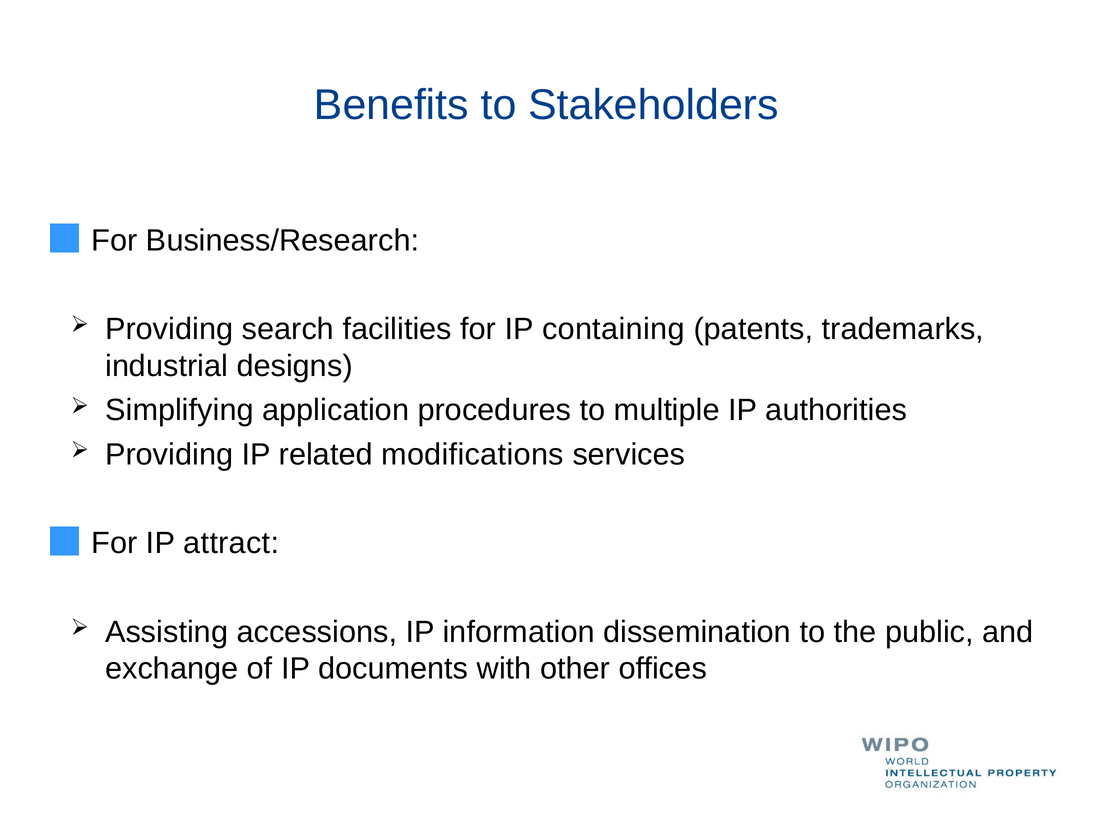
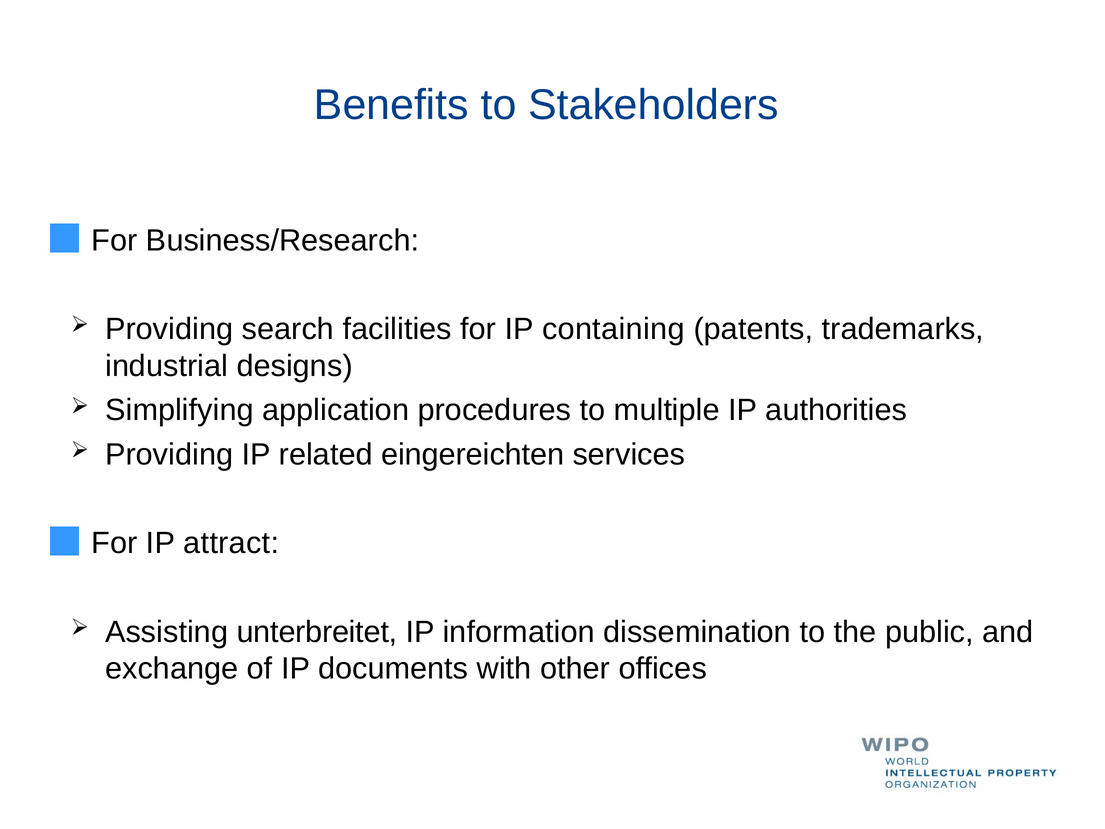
modifications: modifications -> eingereichten
accessions: accessions -> unterbreitet
